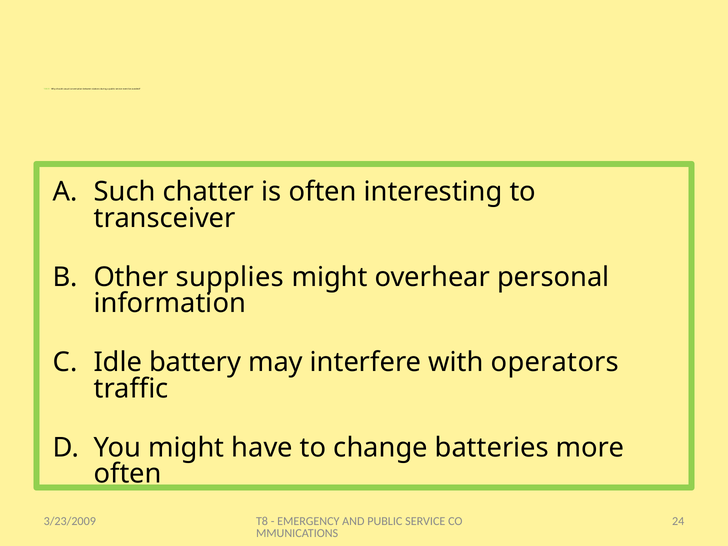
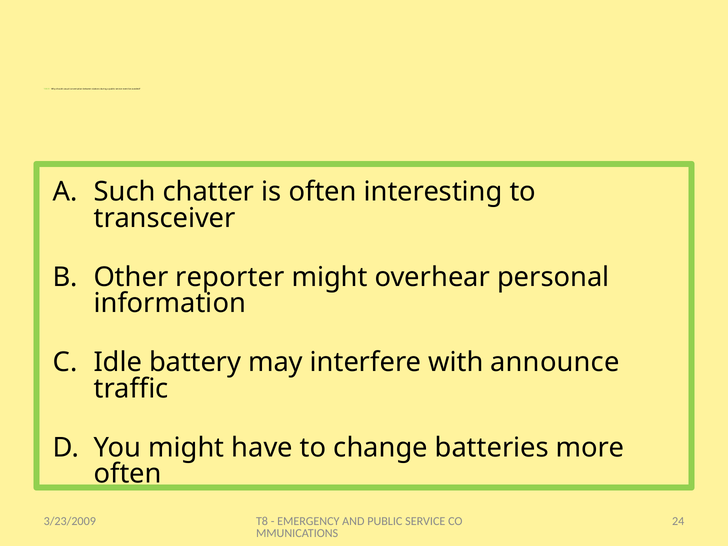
supplies: supplies -> reporter
operators: operators -> announce
